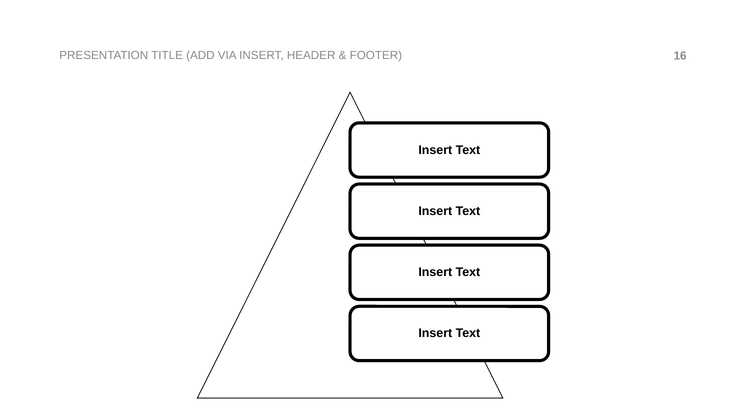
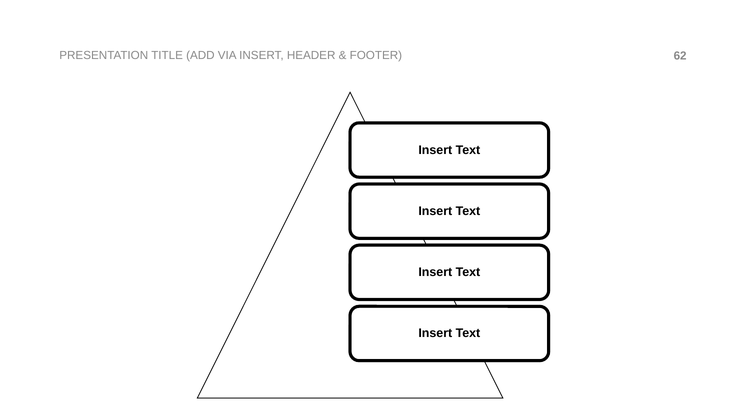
16: 16 -> 62
